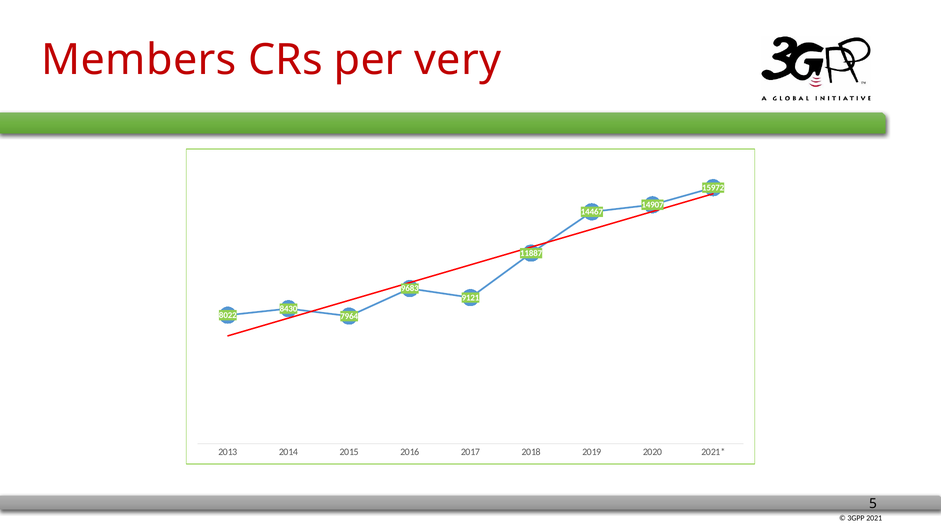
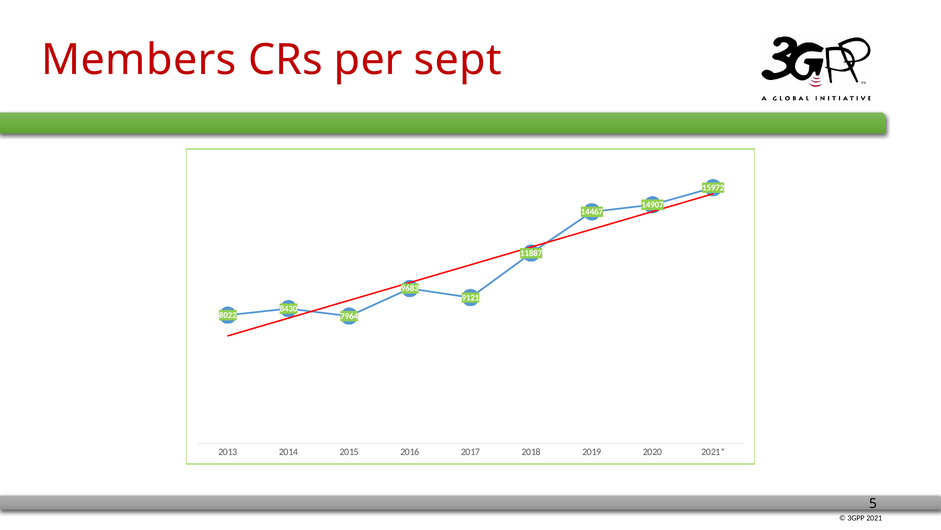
very: very -> sept
